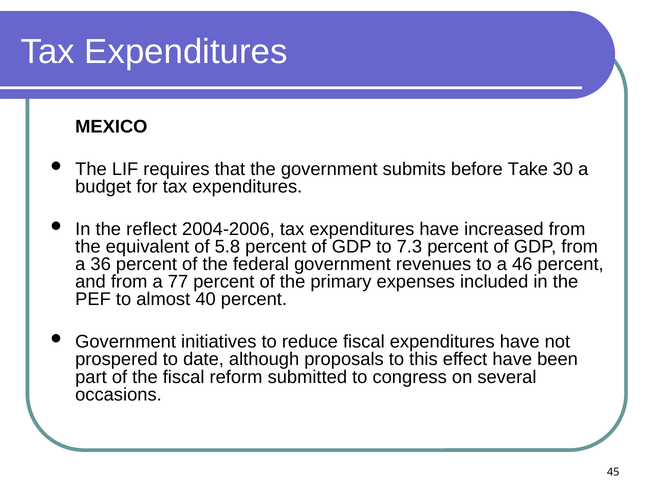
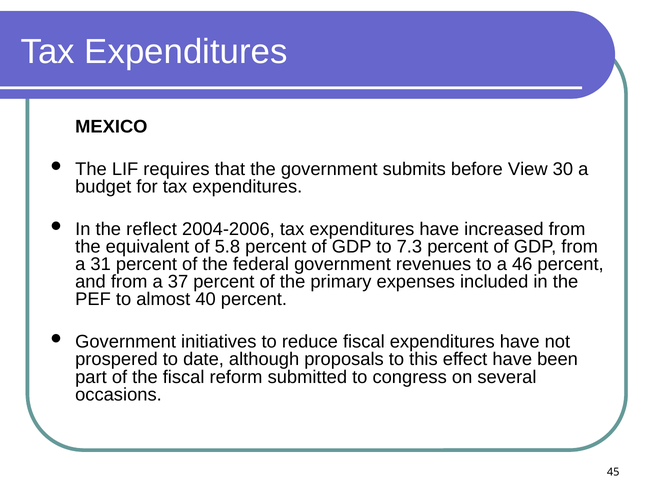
Take: Take -> View
36: 36 -> 31
77: 77 -> 37
